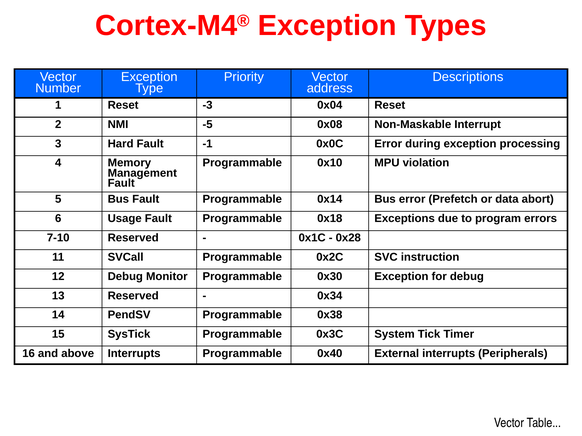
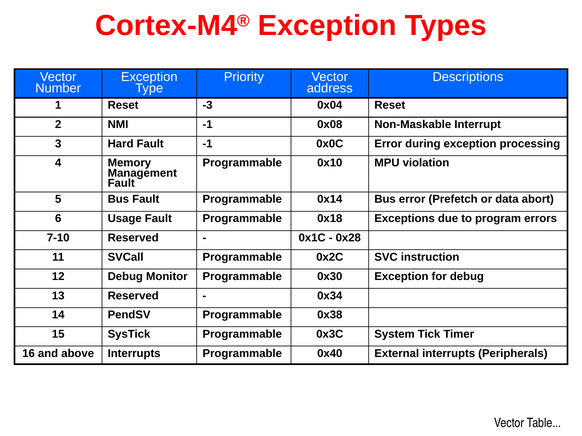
NMI -5: -5 -> -1
